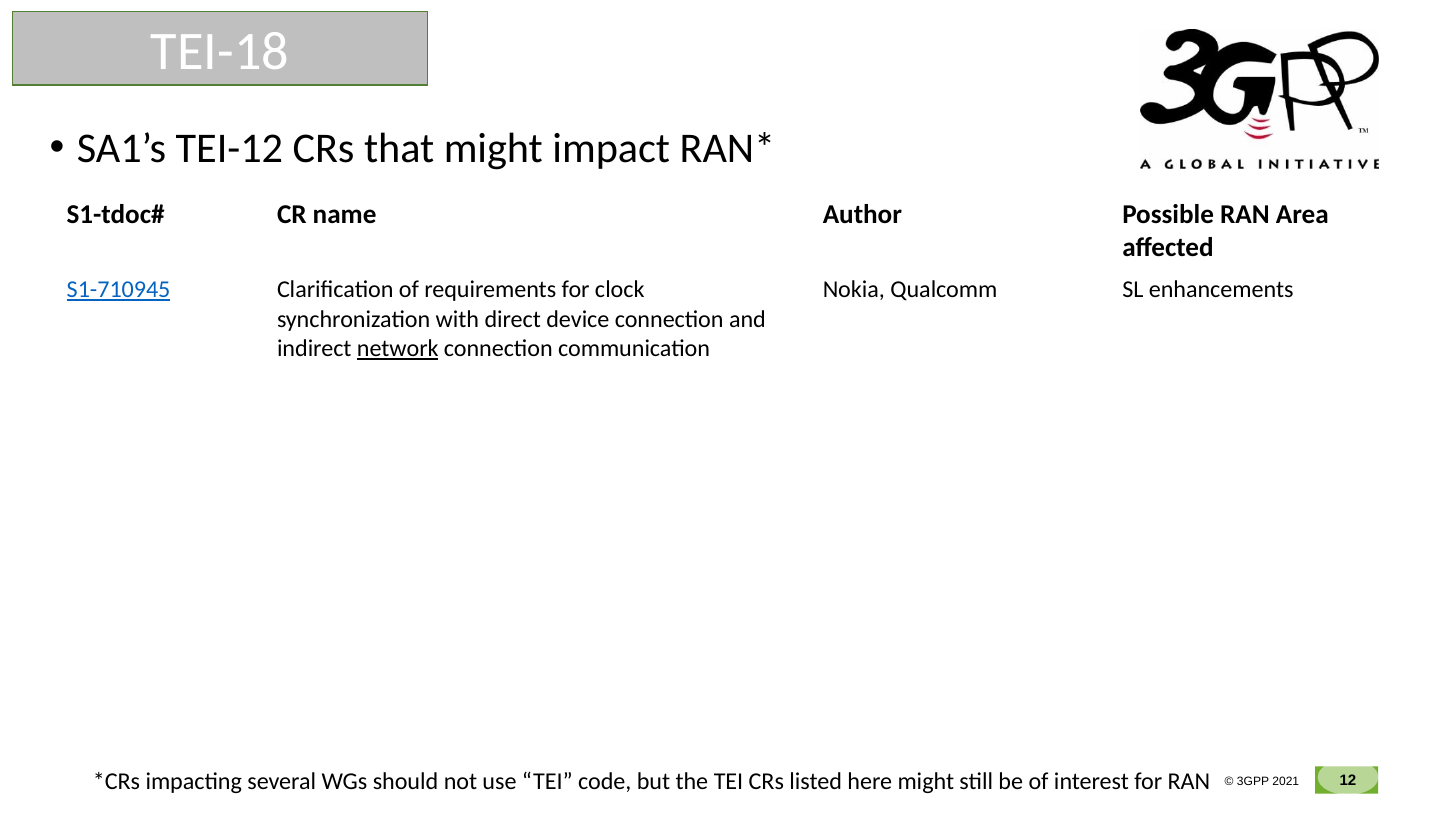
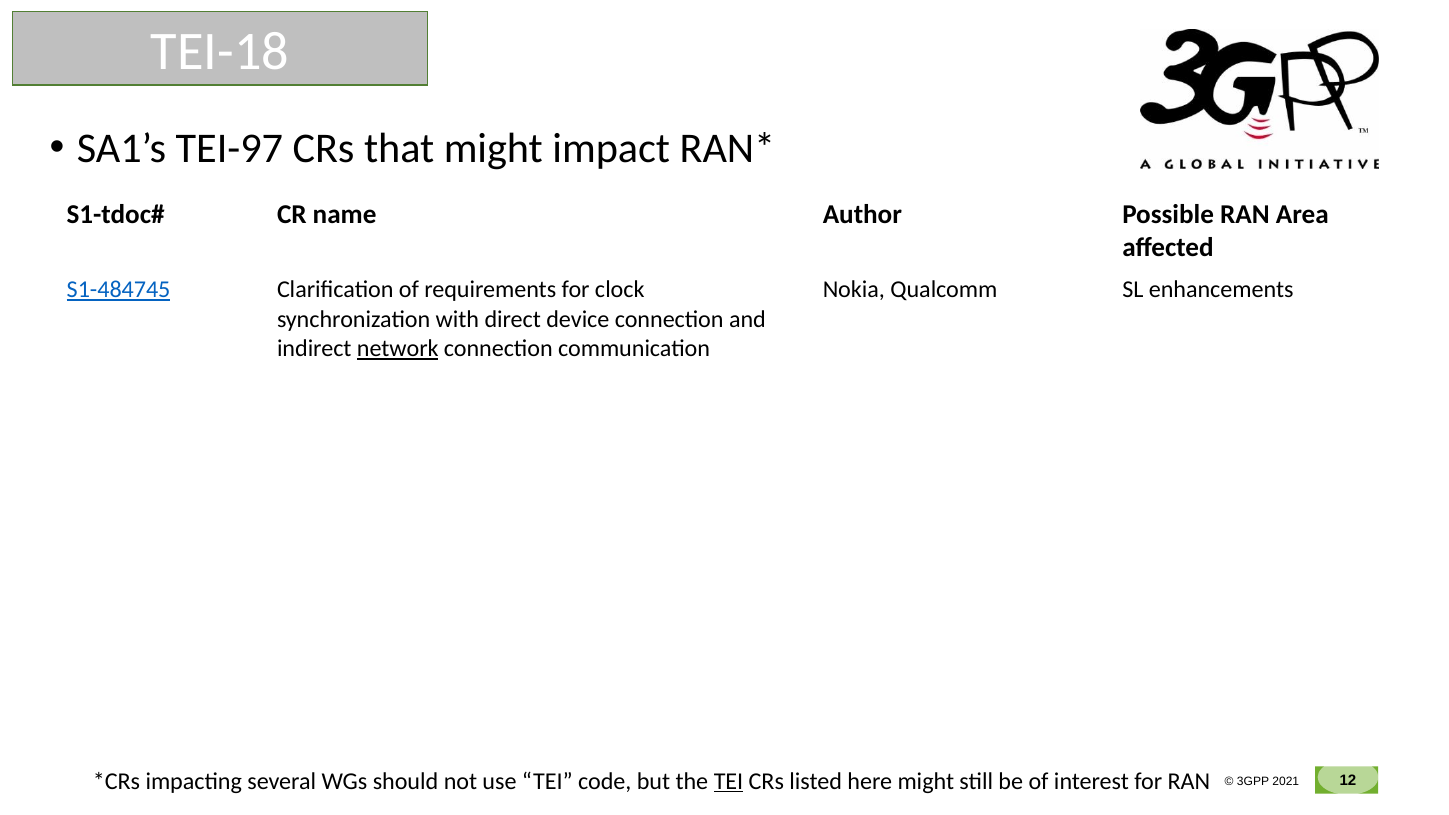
TEI-12: TEI-12 -> TEI-97
S1-710945: S1-710945 -> S1-484745
TEI at (729, 781) underline: none -> present
